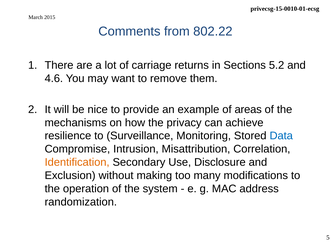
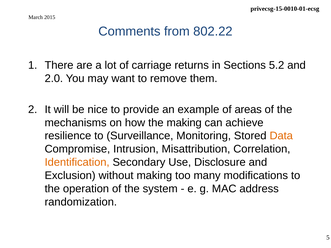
4.6: 4.6 -> 2.0
the privacy: privacy -> making
Data colour: blue -> orange
